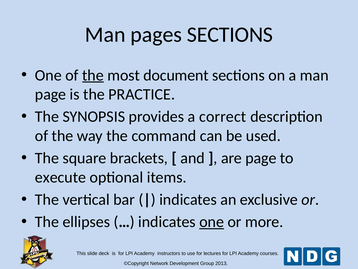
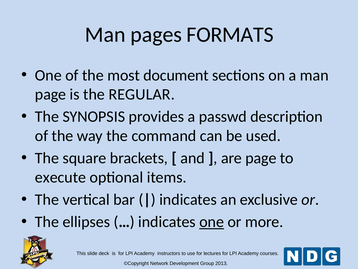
pages SECTIONS: SECTIONS -> FORMATS
the at (93, 75) underline: present -> none
PRACTICE: PRACTICE -> REGULAR
correct: correct -> passwd
